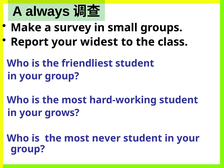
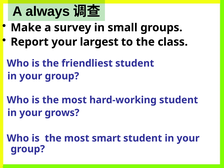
widest: widest -> largest
never: never -> smart
